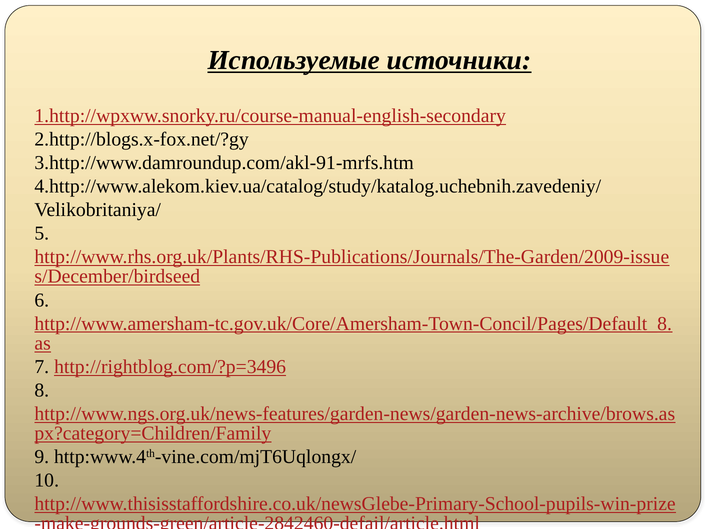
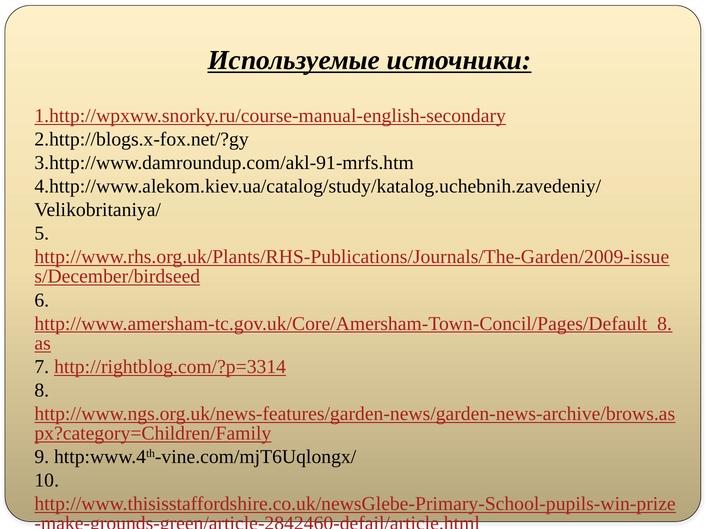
http://rightblog.com/?p=3496: http://rightblog.com/?p=3496 -> http://rightblog.com/?p=3314
